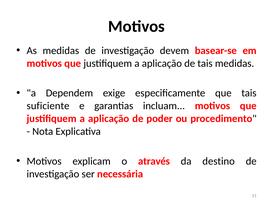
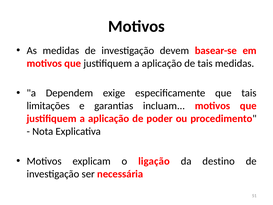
suficiente: suficiente -> limitações
através: através -> ligação
